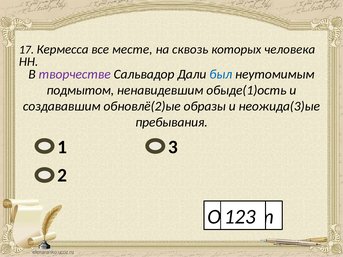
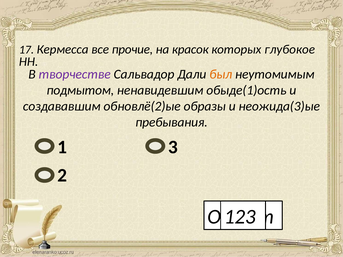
месте: месте -> прочие
сквозь: сквозь -> красок
человека: человека -> глубокое
был colour: blue -> orange
